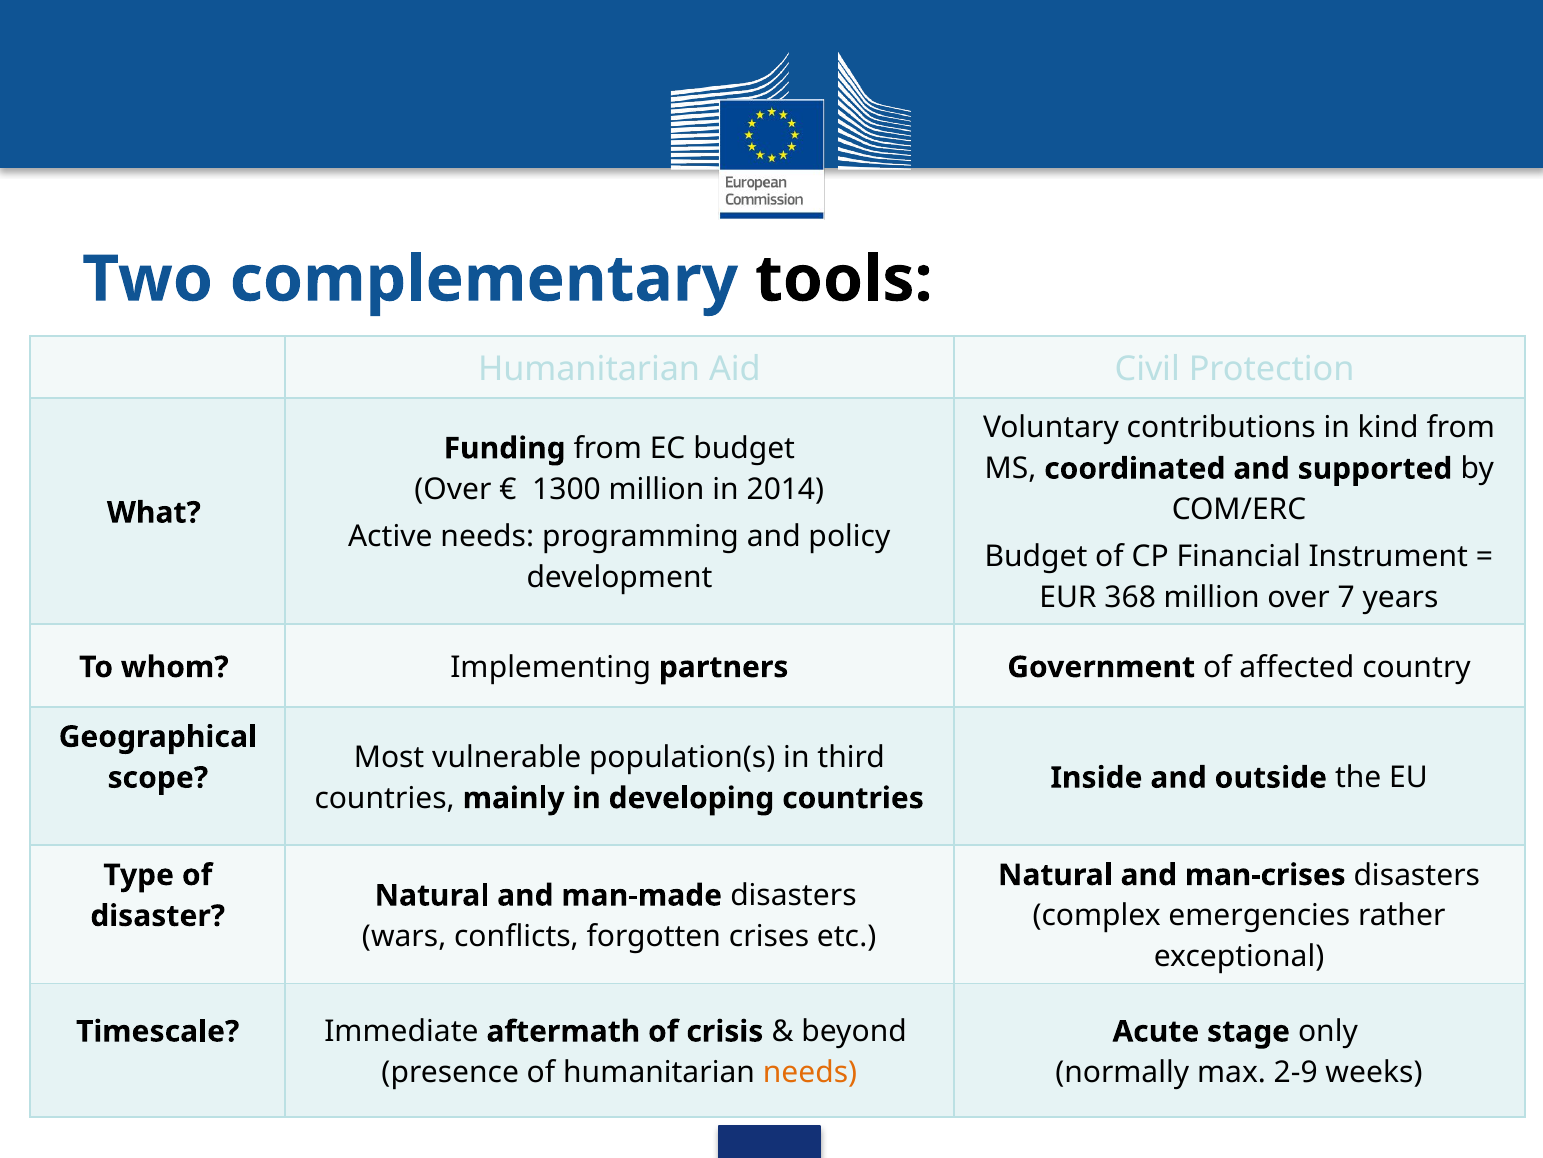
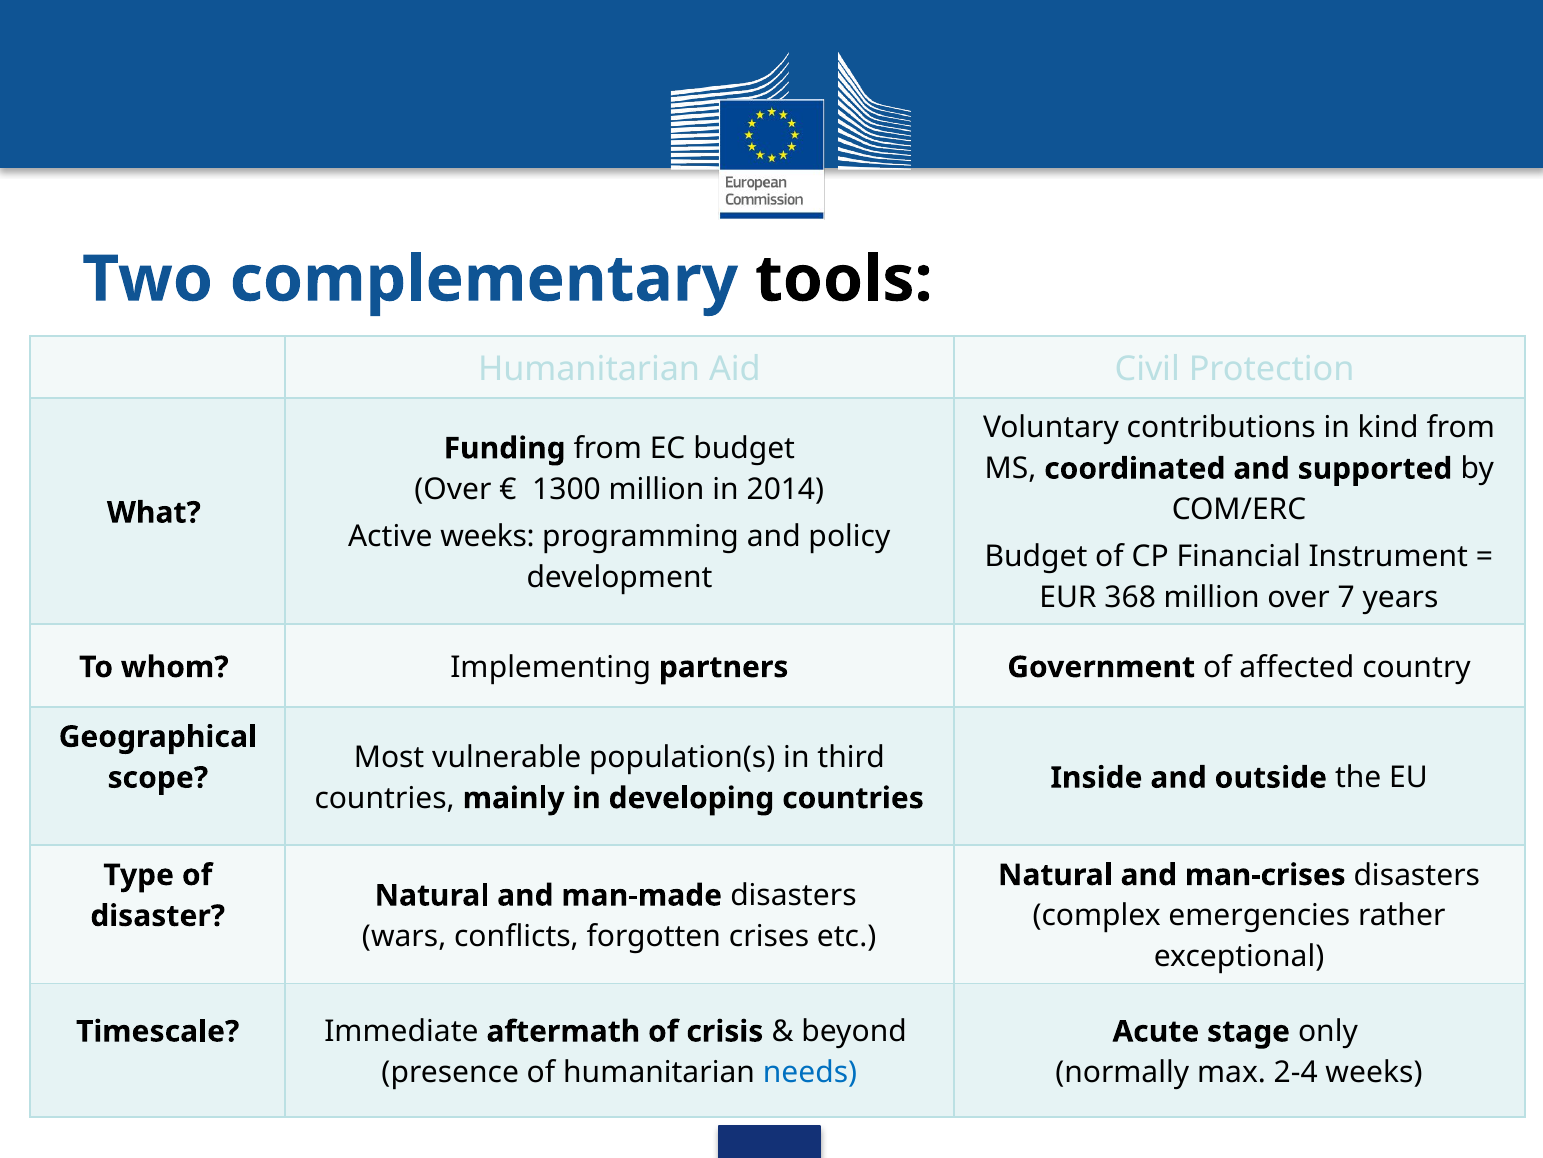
Active needs: needs -> weeks
needs at (810, 1072) colour: orange -> blue
2-9: 2-9 -> 2-4
